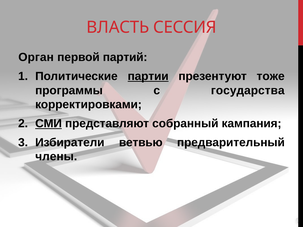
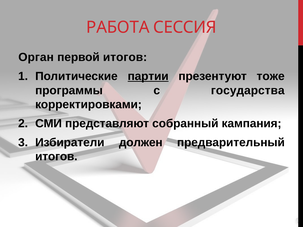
ВЛАСТЬ: ВЛАСТЬ -> РАБОТА
первой партий: партий -> итогов
СМИ underline: present -> none
ветвью: ветвью -> должен
члены at (56, 157): члены -> итогов
